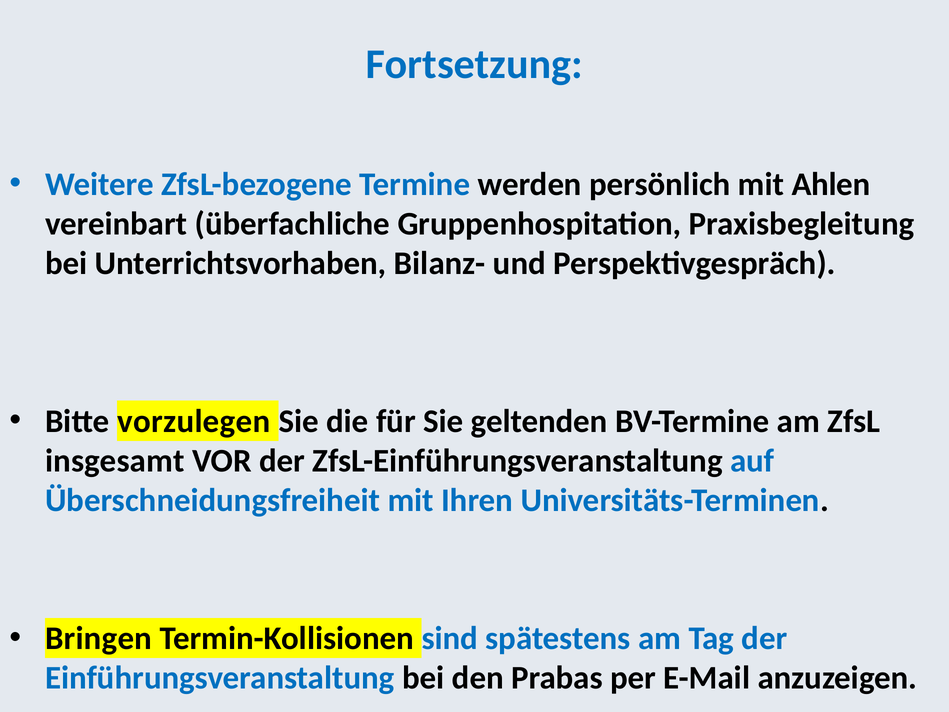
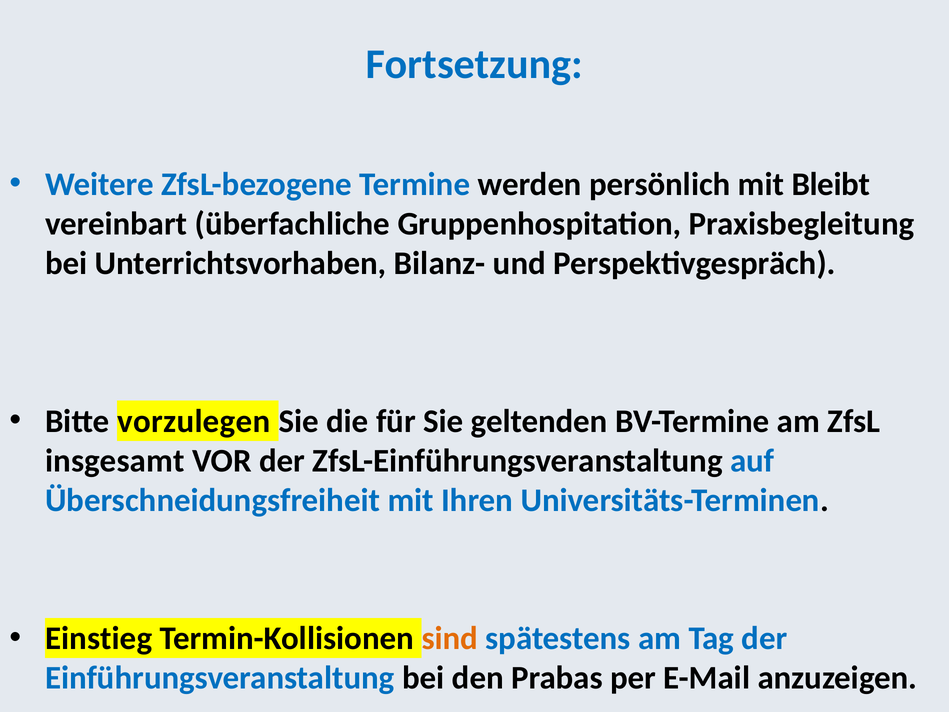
Ahlen: Ahlen -> Bleibt
Bringen: Bringen -> Einstieg
sind colour: blue -> orange
